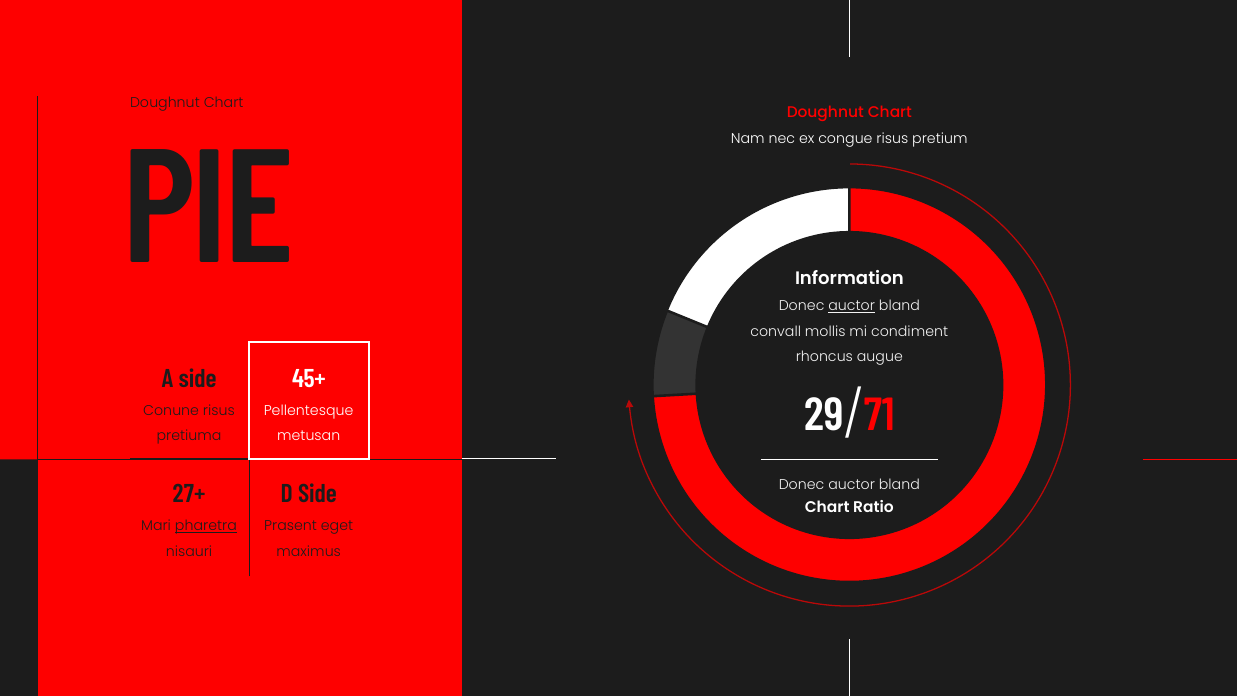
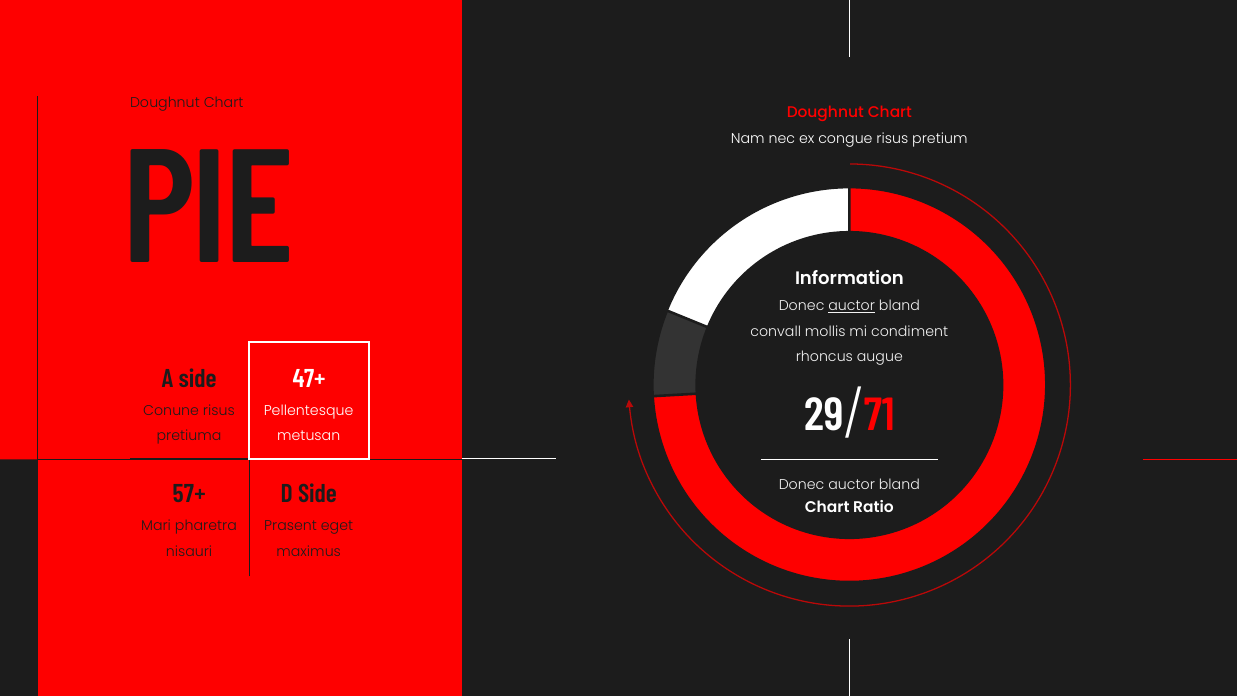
45+: 45+ -> 47+
27+: 27+ -> 57+
pharetra underline: present -> none
